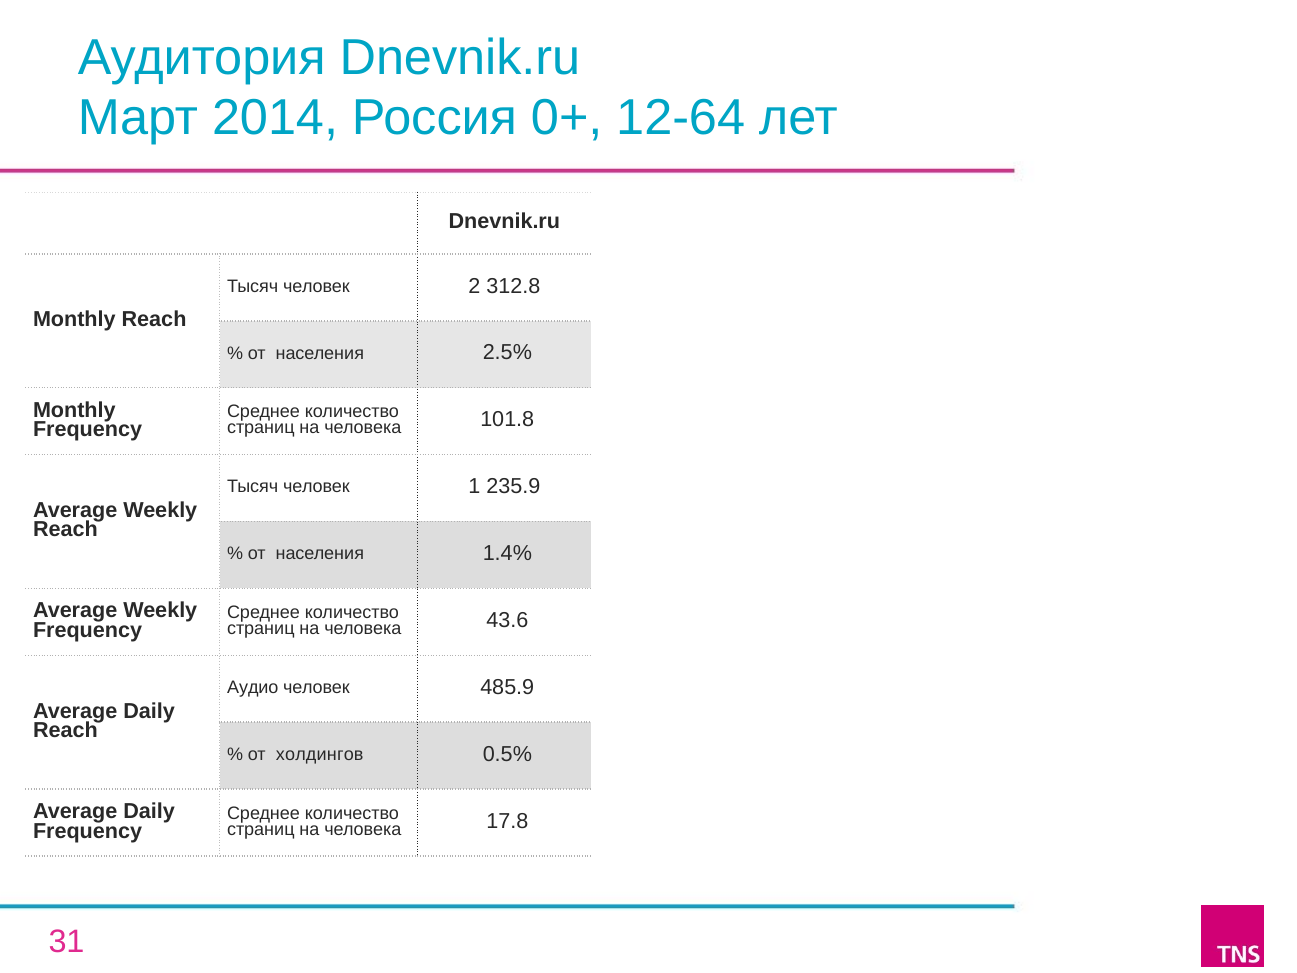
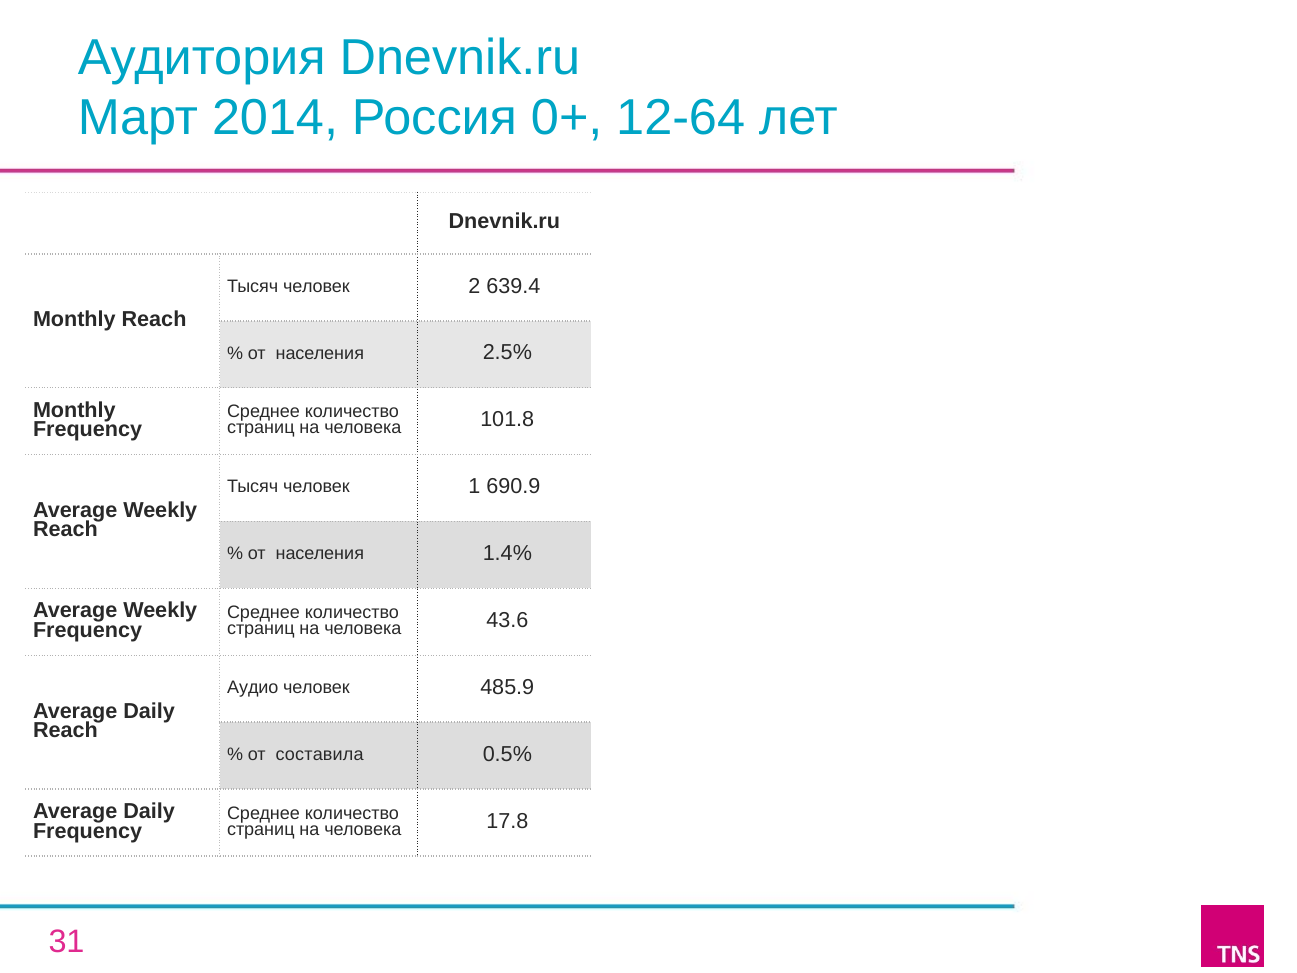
312.8: 312.8 -> 639.4
235.9: 235.9 -> 690.9
холдингов: холдингов -> составила
